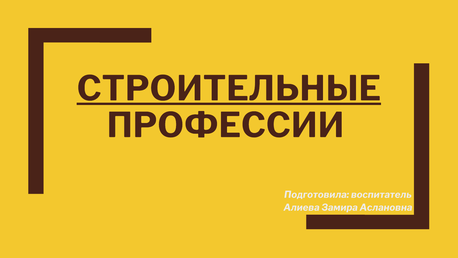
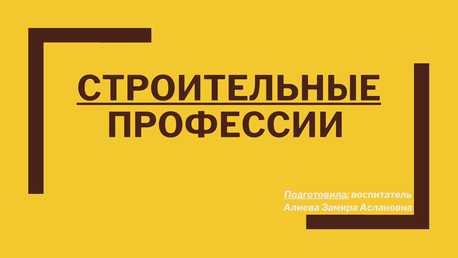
Подготовила underline: none -> present
